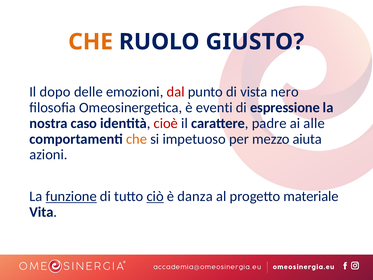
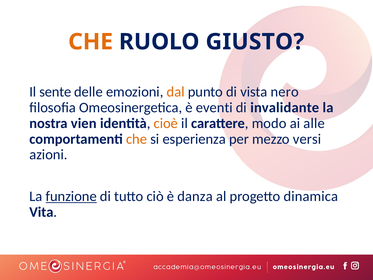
dopo: dopo -> sente
dal colour: red -> orange
espressione: espressione -> invalidante
caso: caso -> vien
cioè colour: red -> orange
padre: padre -> modo
impetuoso: impetuoso -> esperienza
aiuta: aiuta -> versi
ciò underline: present -> none
materiale: materiale -> dinamica
